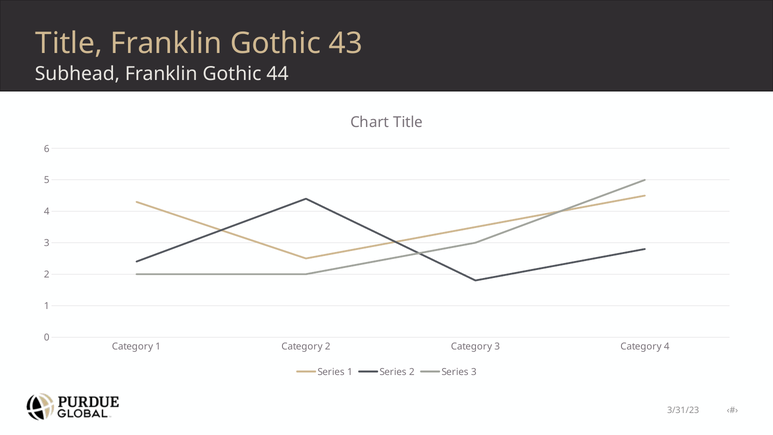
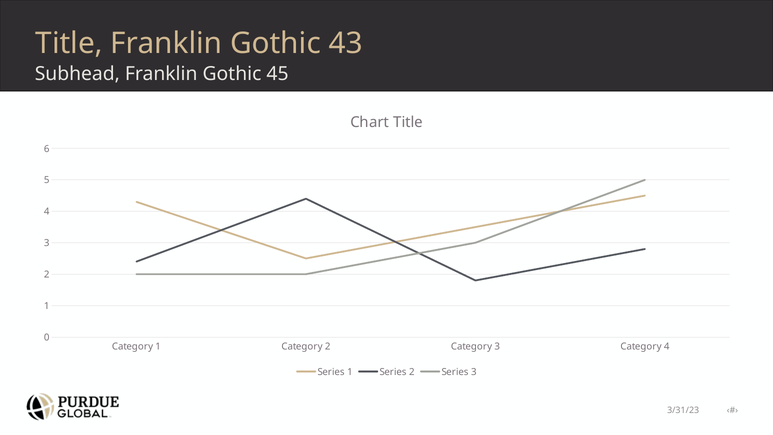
44: 44 -> 45
